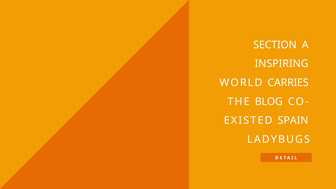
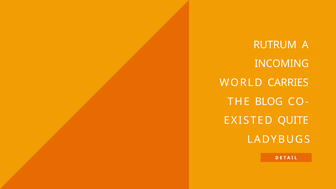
SECTION: SECTION -> RUTRUM
INSPIRING: INSPIRING -> INCOMING
SPAIN: SPAIN -> QUITE
